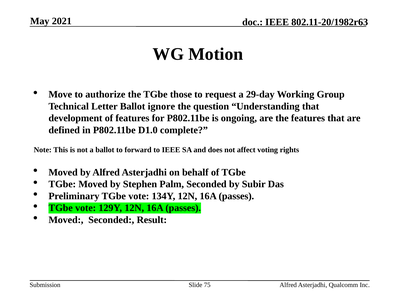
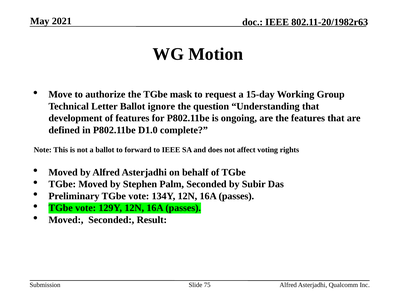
those: those -> mask
29-day: 29-day -> 15-day
